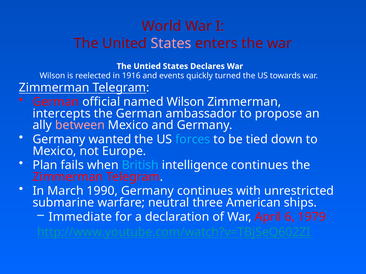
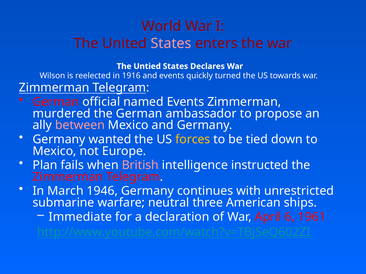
named Wilson: Wilson -> Events
intercepts: intercepts -> murdered
forces colour: light blue -> yellow
British colour: light blue -> pink
intelligence continues: continues -> instructed
1990: 1990 -> 1946
1979: 1979 -> 1961
